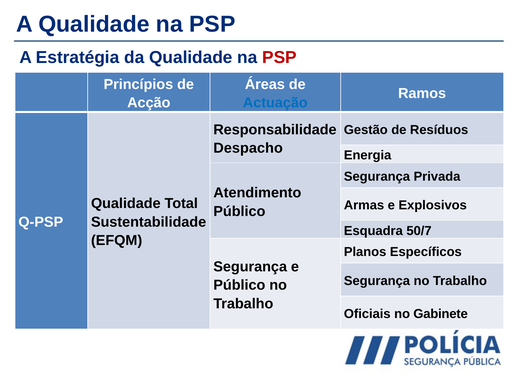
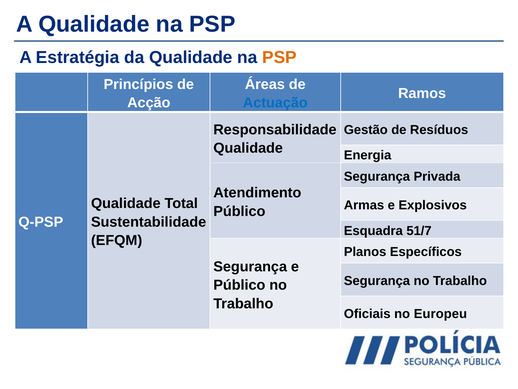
PSP at (280, 57) colour: red -> orange
Despacho at (248, 148): Despacho -> Qualidade
50/7: 50/7 -> 51/7
Gabinete: Gabinete -> Europeu
